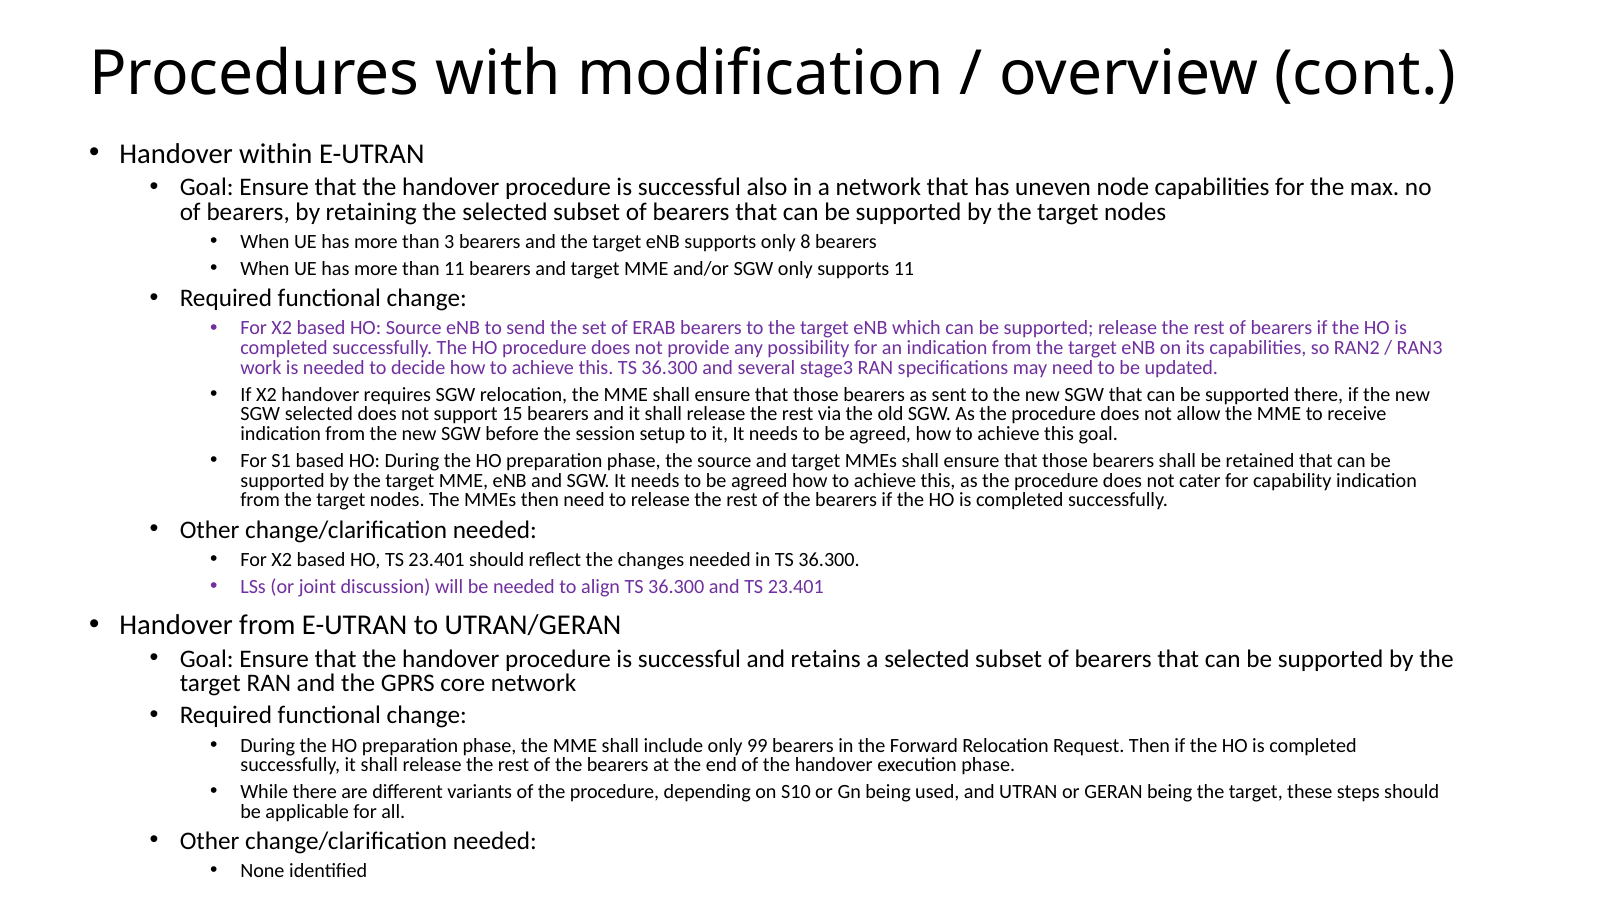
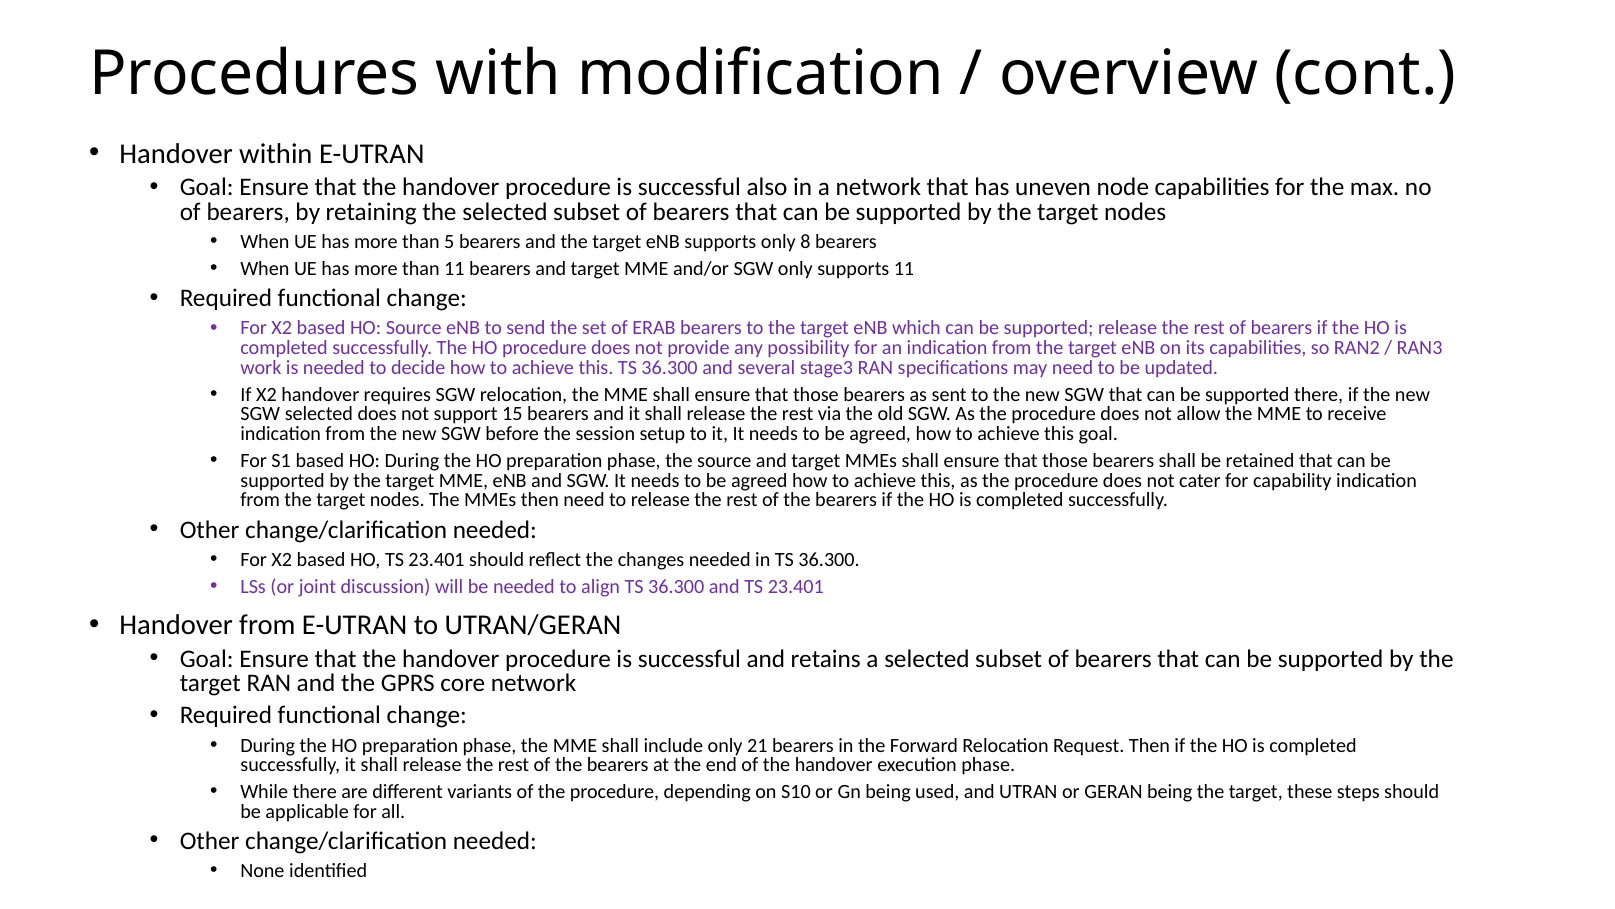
3: 3 -> 5
99: 99 -> 21
